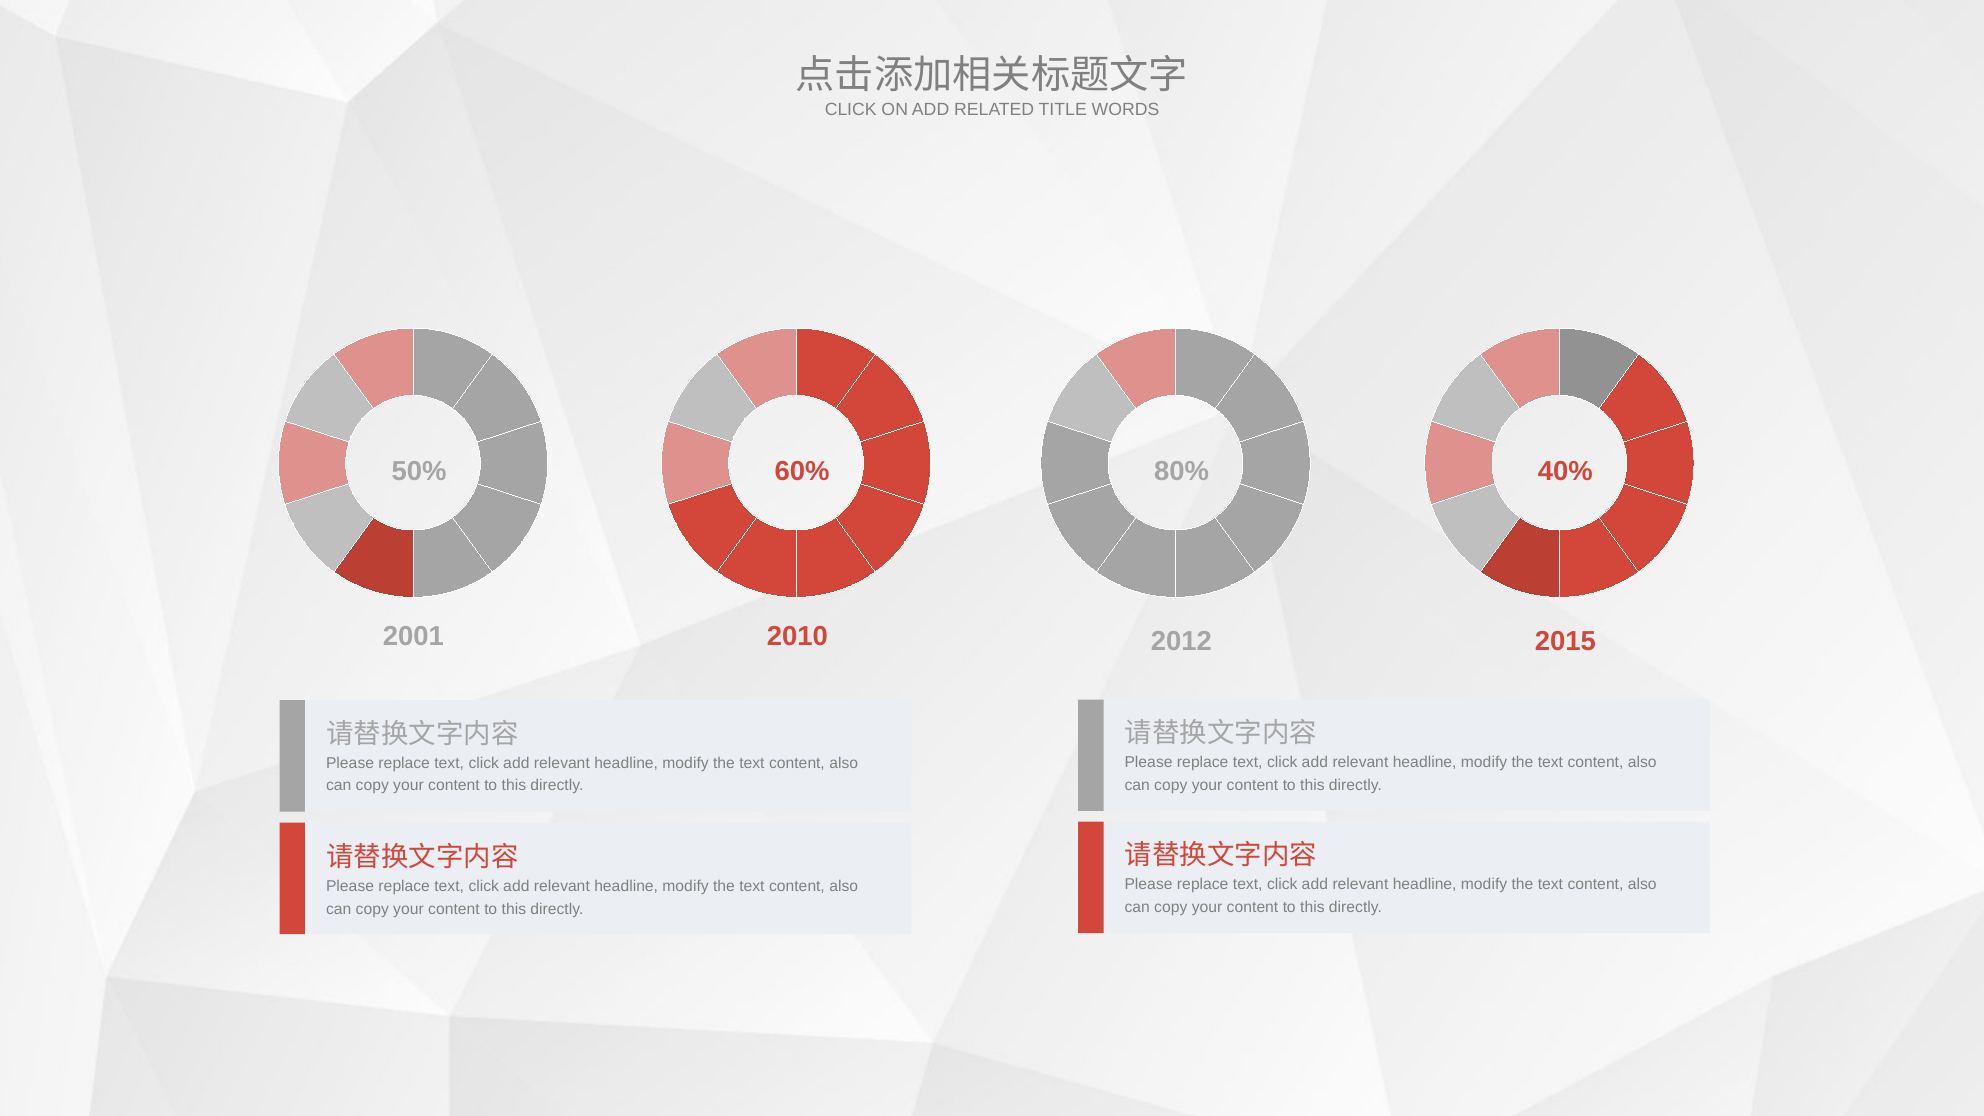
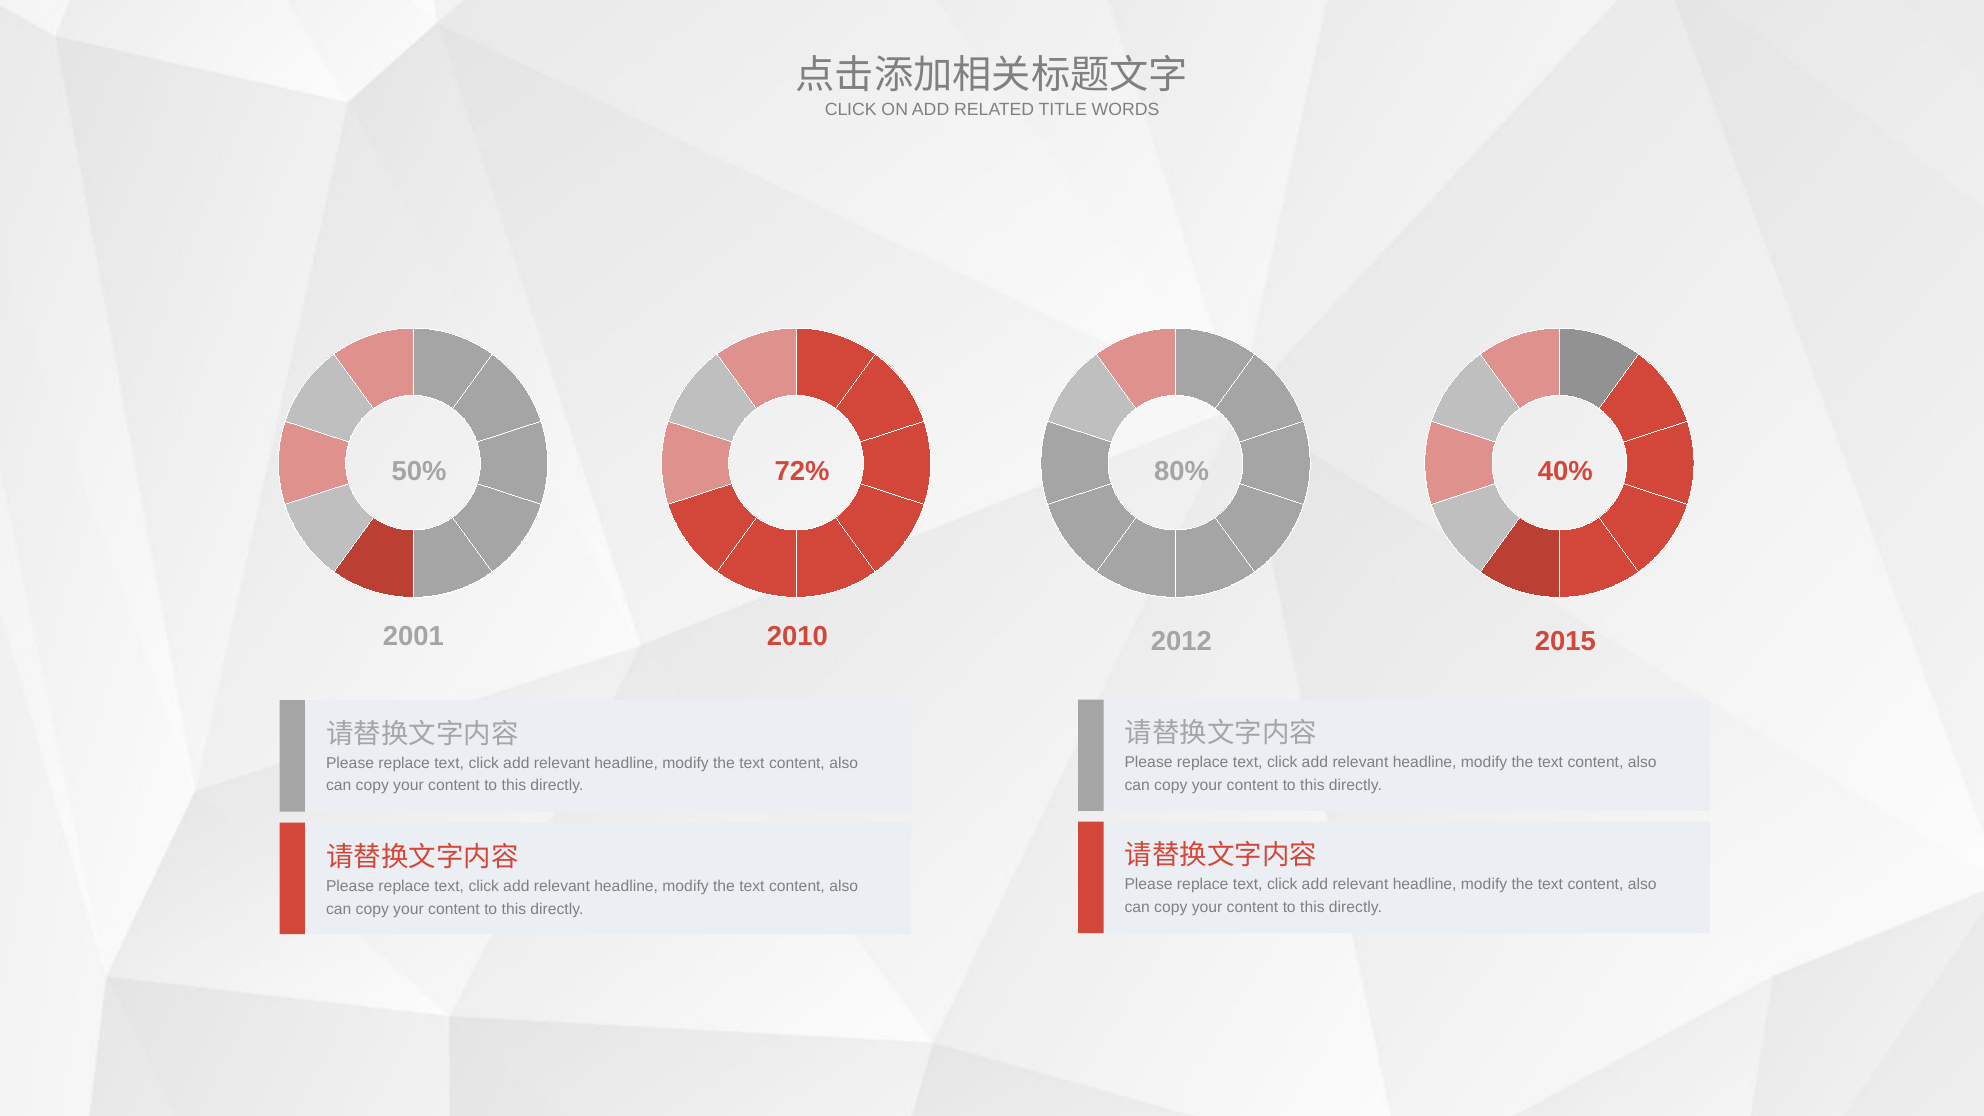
60%: 60% -> 72%
